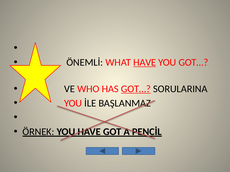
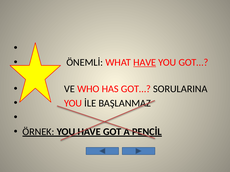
GOT… at (136, 89) underline: present -> none
